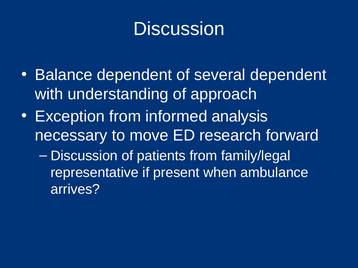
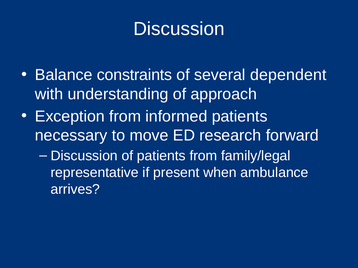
Balance dependent: dependent -> constraints
informed analysis: analysis -> patients
